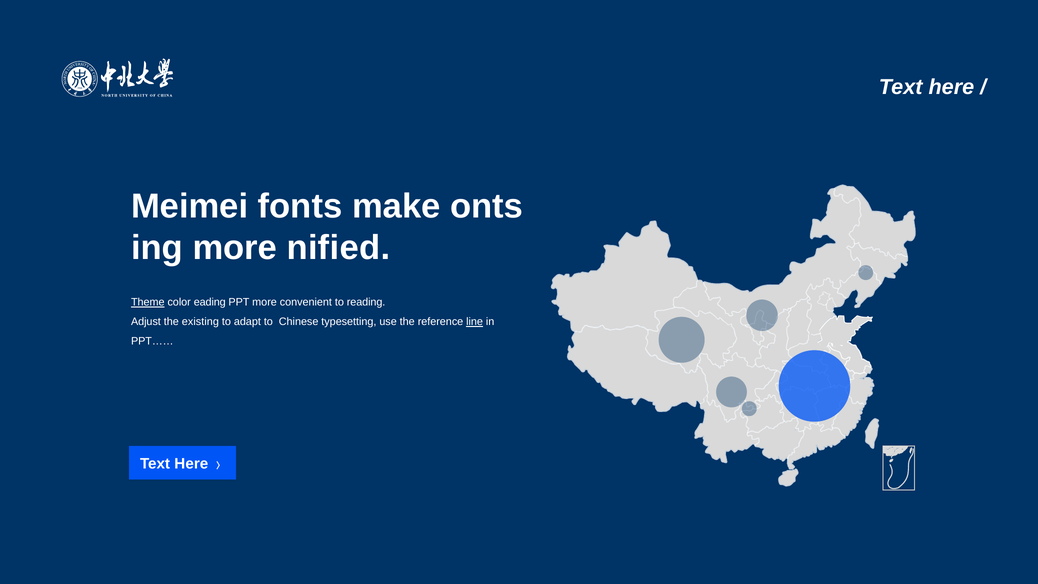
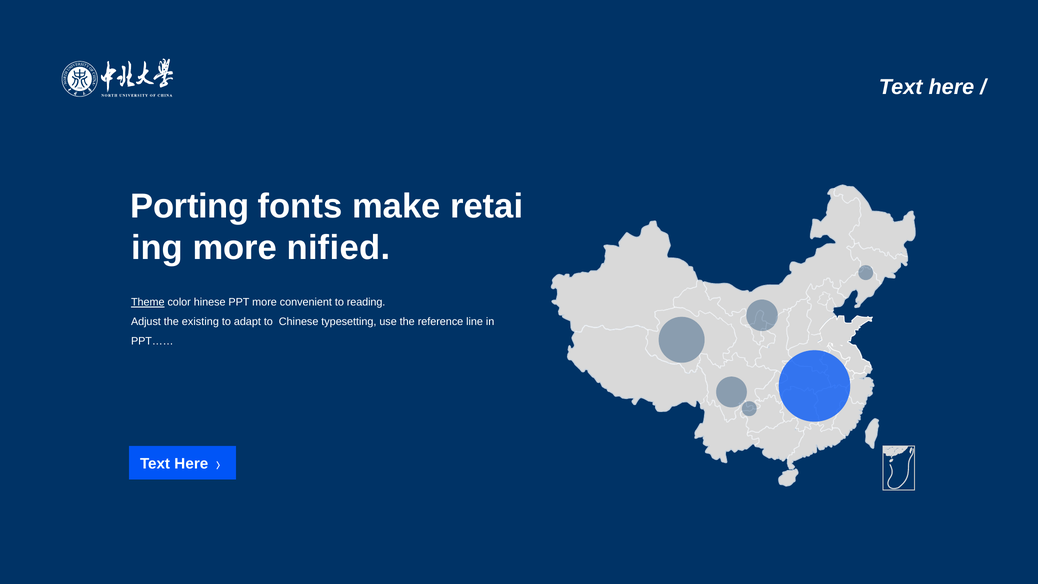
Meimei: Meimei -> Porting
onts: onts -> retai
eading: eading -> hinese
line underline: present -> none
